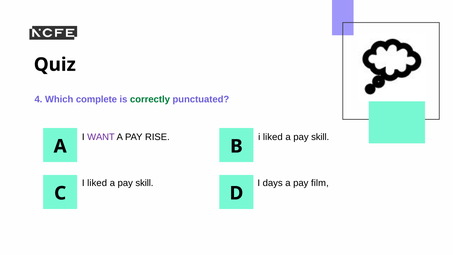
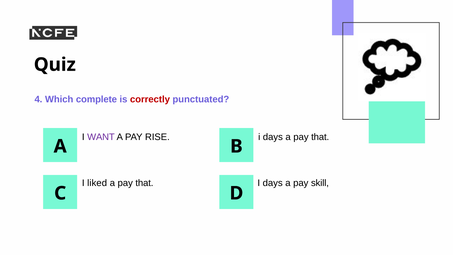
correctly colour: green -> red
liked at (273, 137): liked -> days
skill at (320, 137): skill -> that
skill at (144, 183): skill -> that
film: film -> skill
